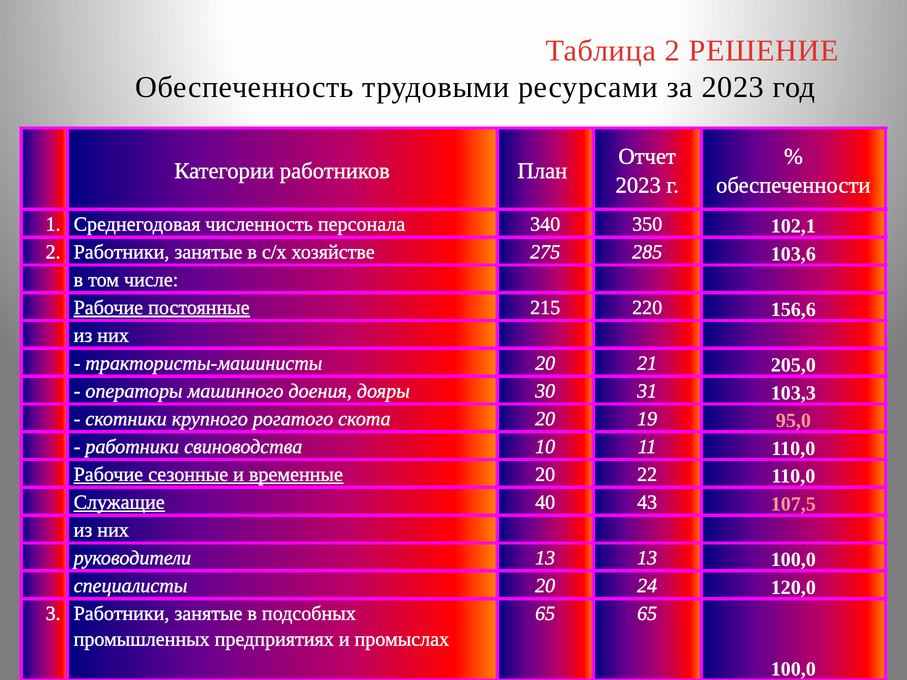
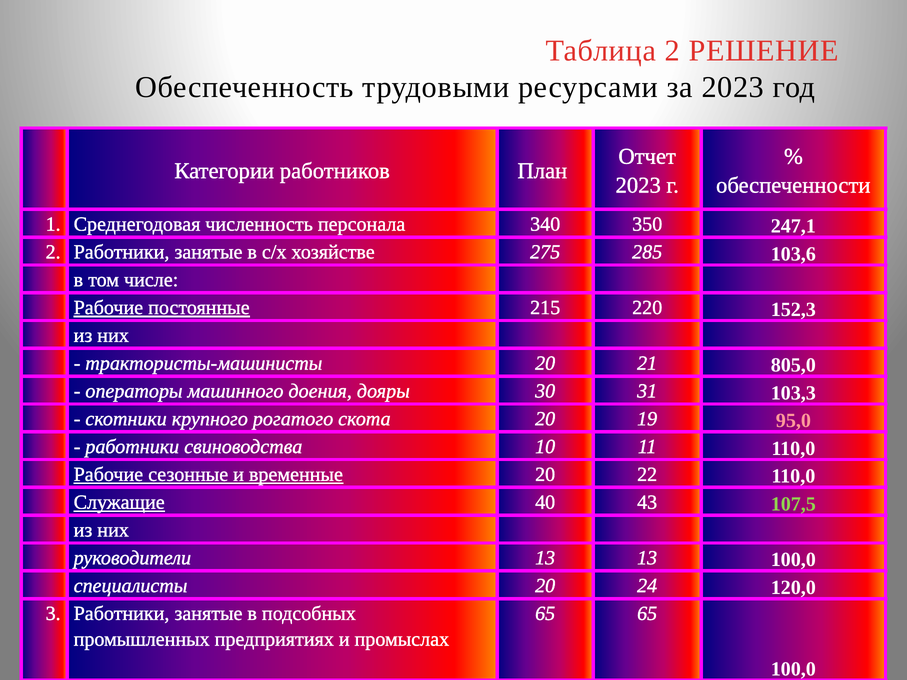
102,1: 102,1 -> 247,1
156,6: 156,6 -> 152,3
205,0: 205,0 -> 805,0
107,5 colour: pink -> light green
